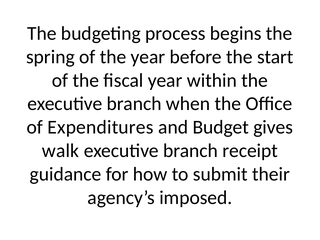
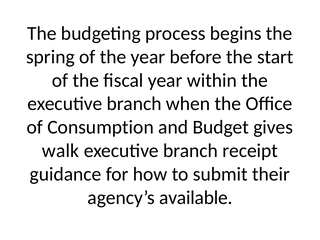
Expenditures: Expenditures -> Consumption
imposed: imposed -> available
